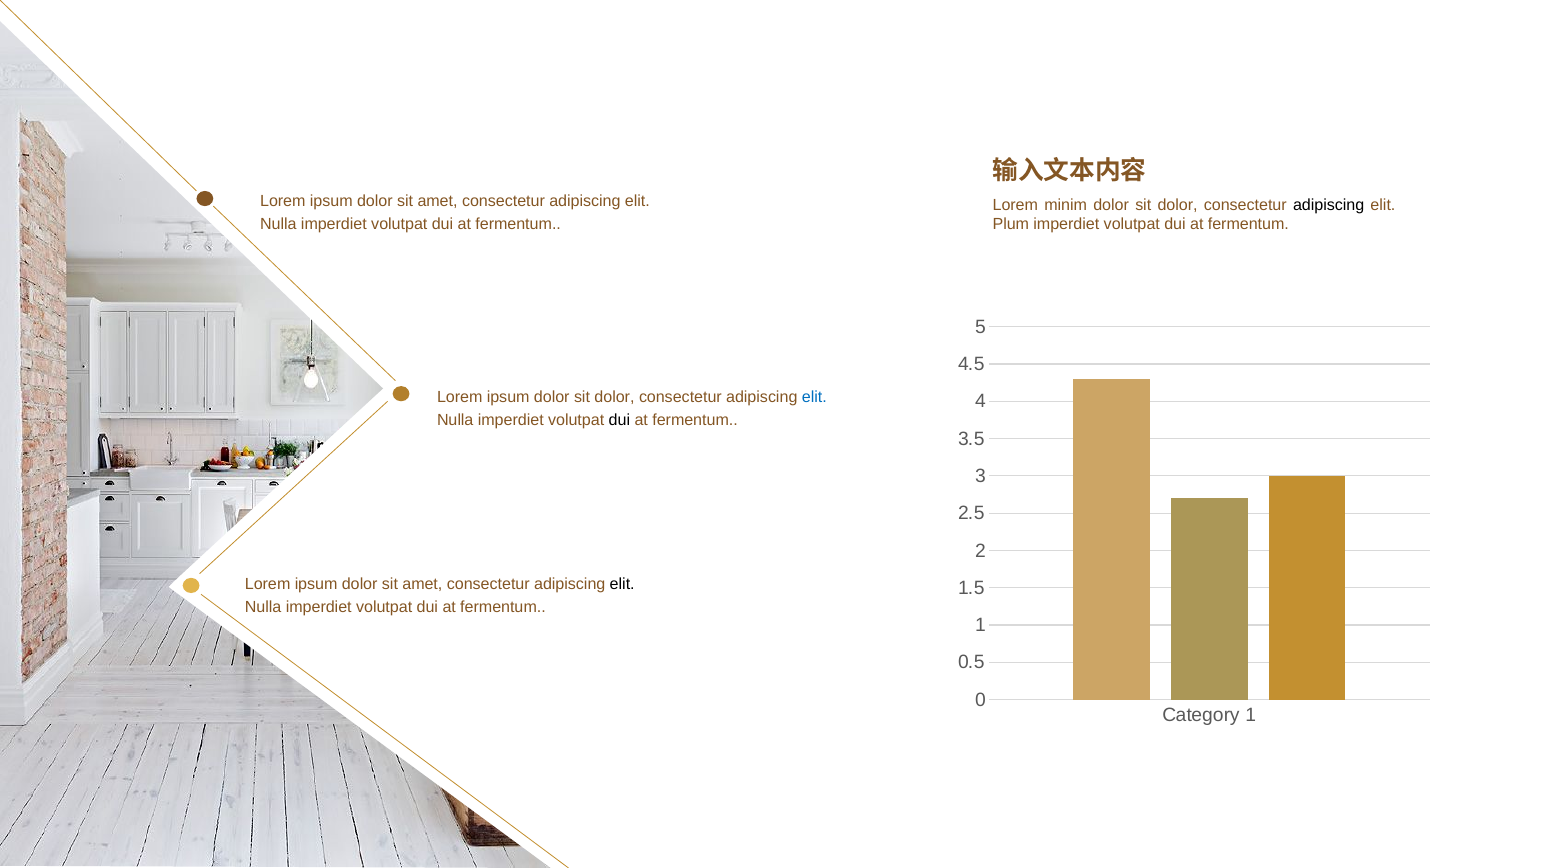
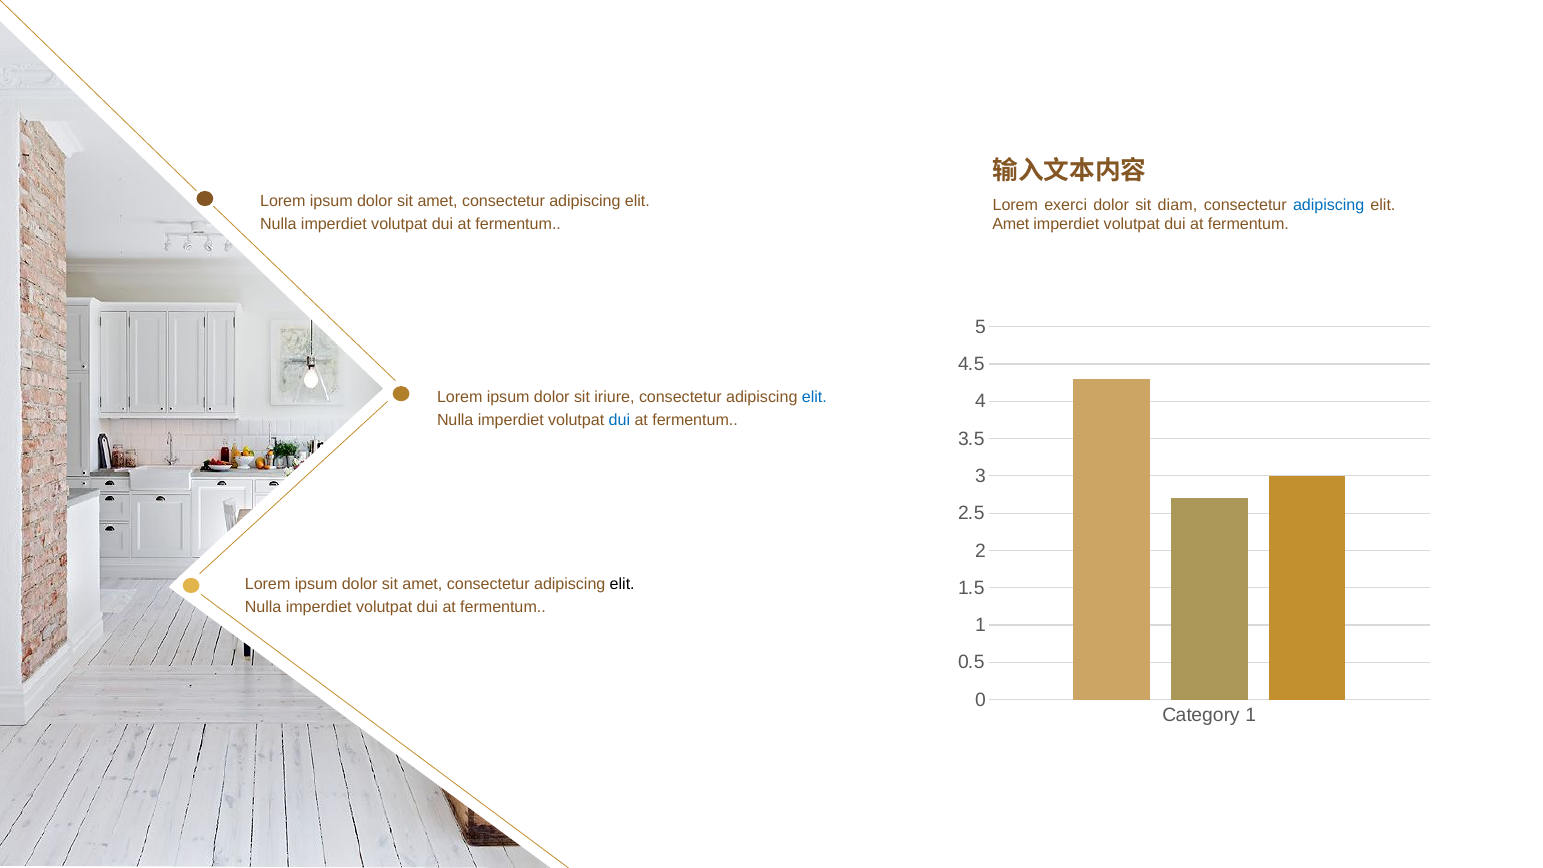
minim: minim -> exerci
dolor at (1178, 205): dolor -> diam
adipiscing at (1329, 205) colour: black -> blue
Plum at (1011, 224): Plum -> Amet
dolor at (614, 397): dolor -> iriure
dui at (619, 420) colour: black -> blue
